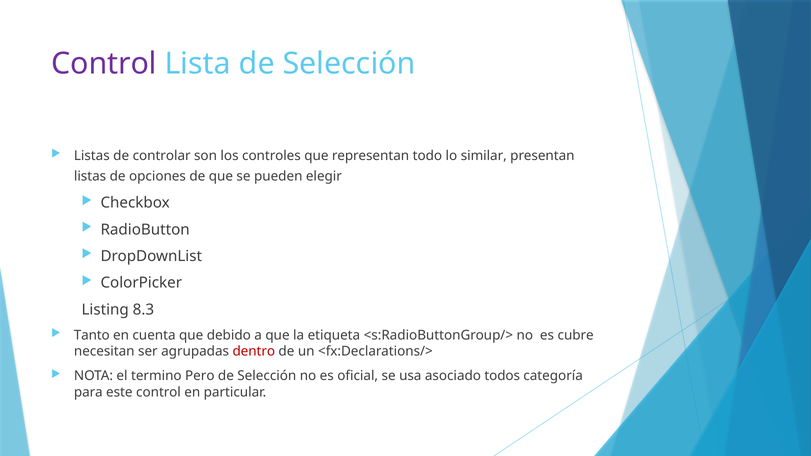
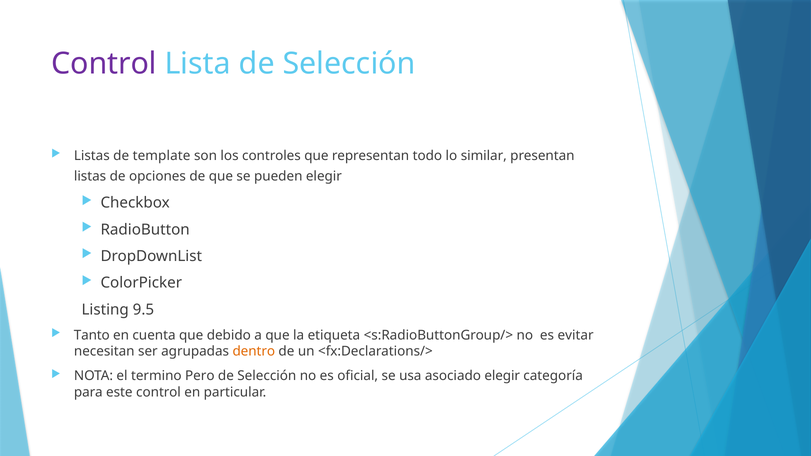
controlar: controlar -> template
8.3: 8.3 -> 9.5
cubre: cubre -> evitar
dentro colour: red -> orange
asociado todos: todos -> elegir
